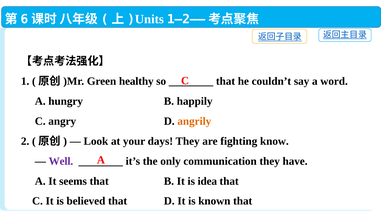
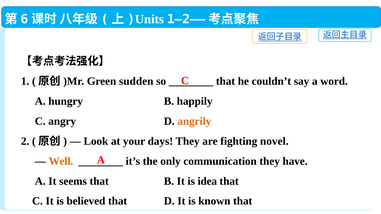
healthy: healthy -> sudden
know: know -> novel
Well colour: purple -> orange
